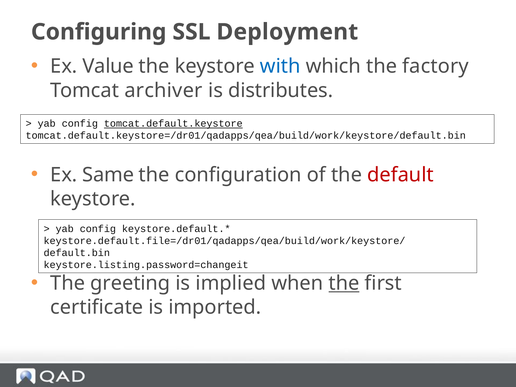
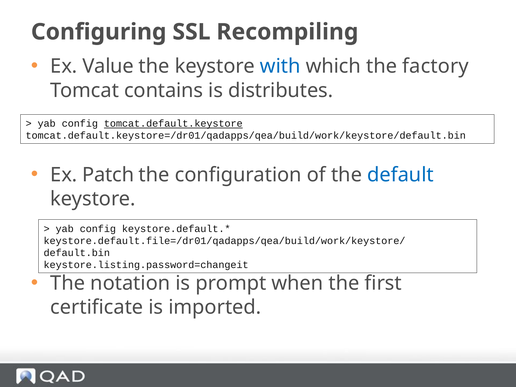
Deployment: Deployment -> Recompiling
archiver: archiver -> contains
Same: Same -> Patch
default colour: red -> blue
greeting: greeting -> notation
implied: implied -> prompt
the at (344, 283) underline: present -> none
